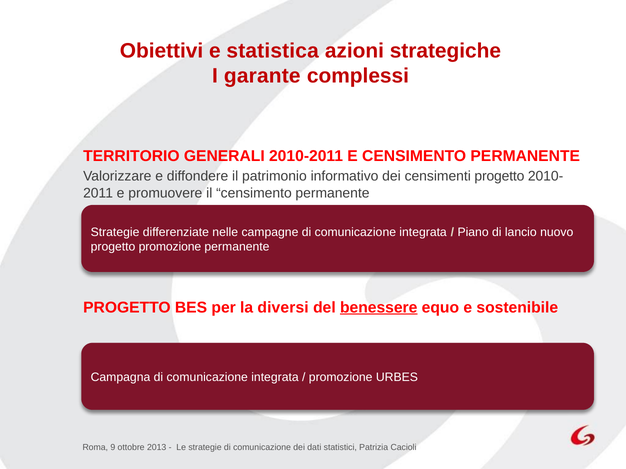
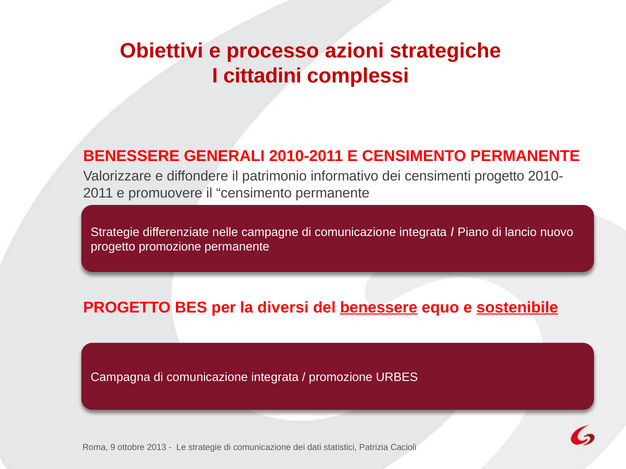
statistica: statistica -> processo
garante: garante -> cittadini
TERRITORIO at (131, 156): TERRITORIO -> BENESSERE
sostenibile underline: none -> present
